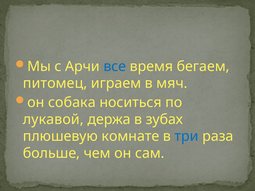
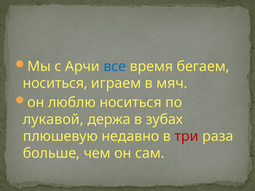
питомец at (55, 83): питомец -> носиться
собака: собака -> люблю
комнате: комнате -> недавно
три colour: blue -> red
